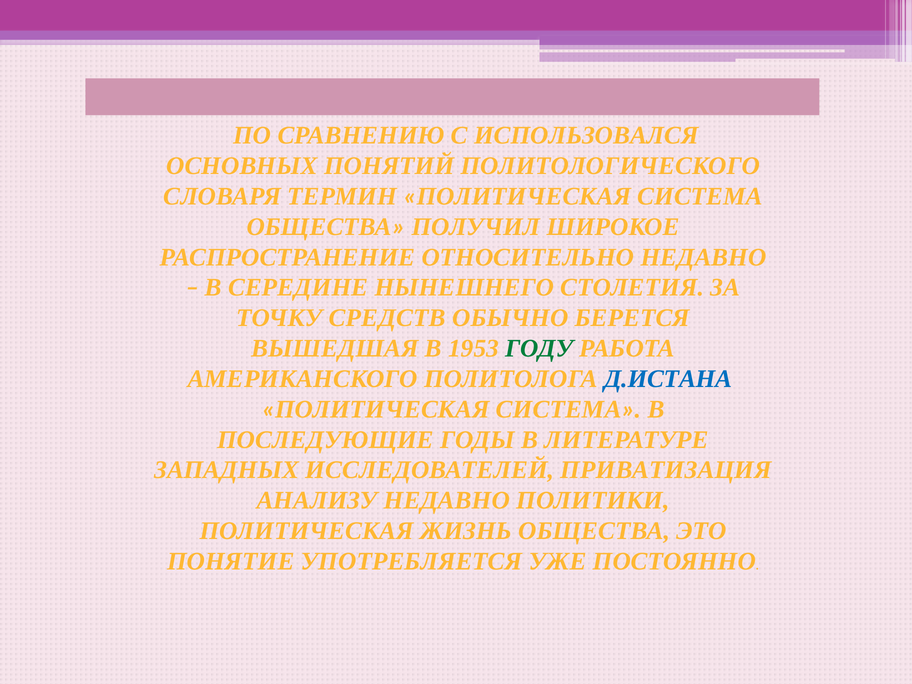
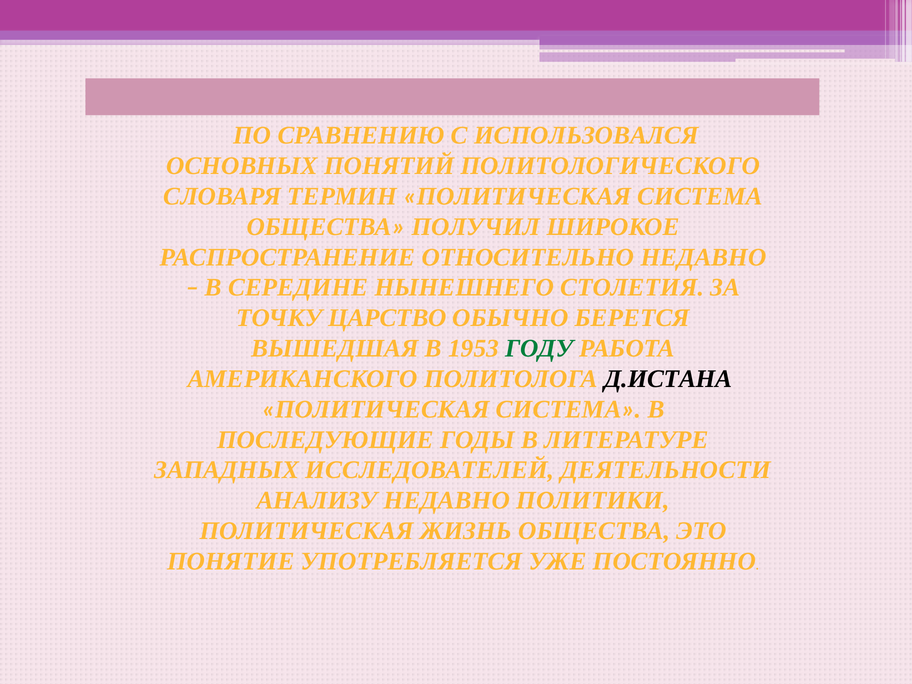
СРЕДСТВ: СРЕДСТВ -> ЦАРСТВО
Д.ИСТАНА colour: blue -> black
ПРИВАТИЗАЦИЯ: ПРИВАТИЗАЦИЯ -> ДЕЯТЕЛЬНОСТИ
